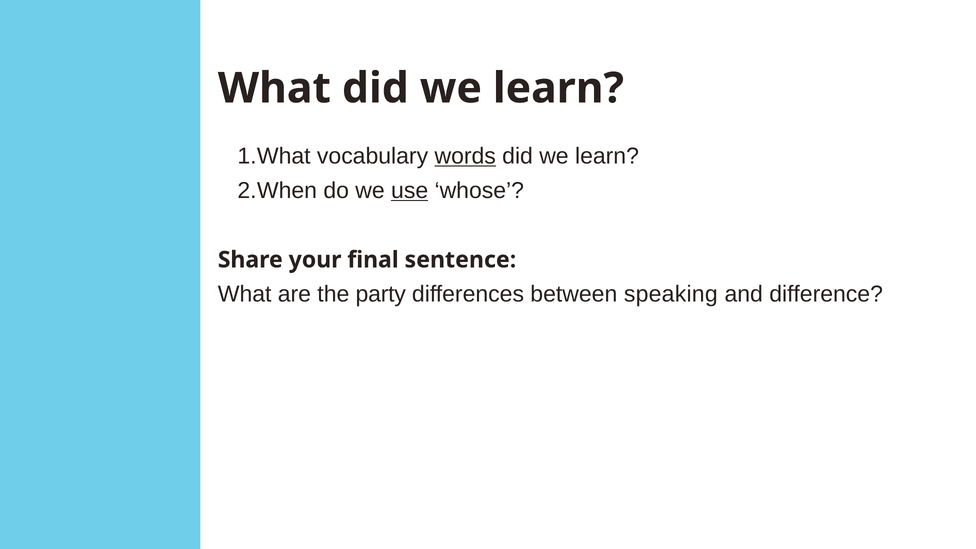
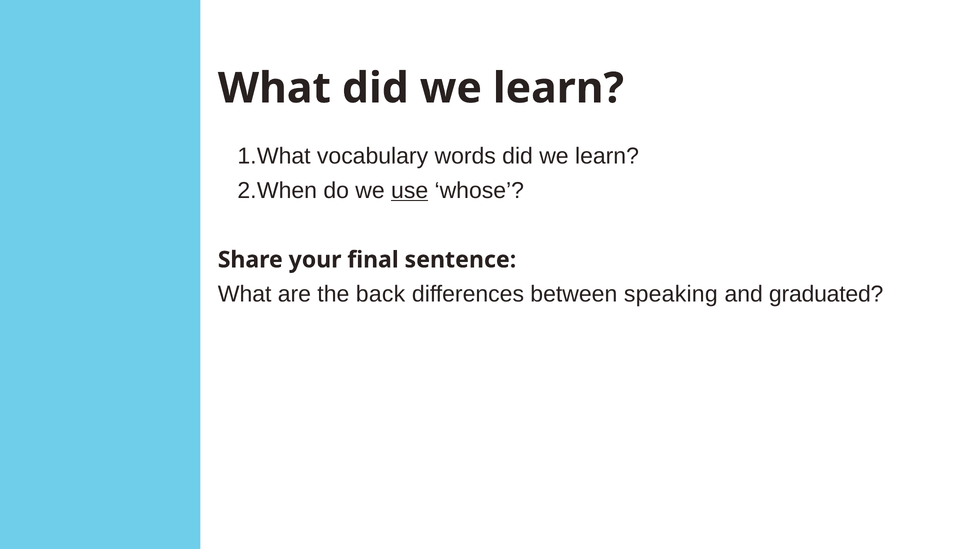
words underline: present -> none
party: party -> back
difference: difference -> graduated
